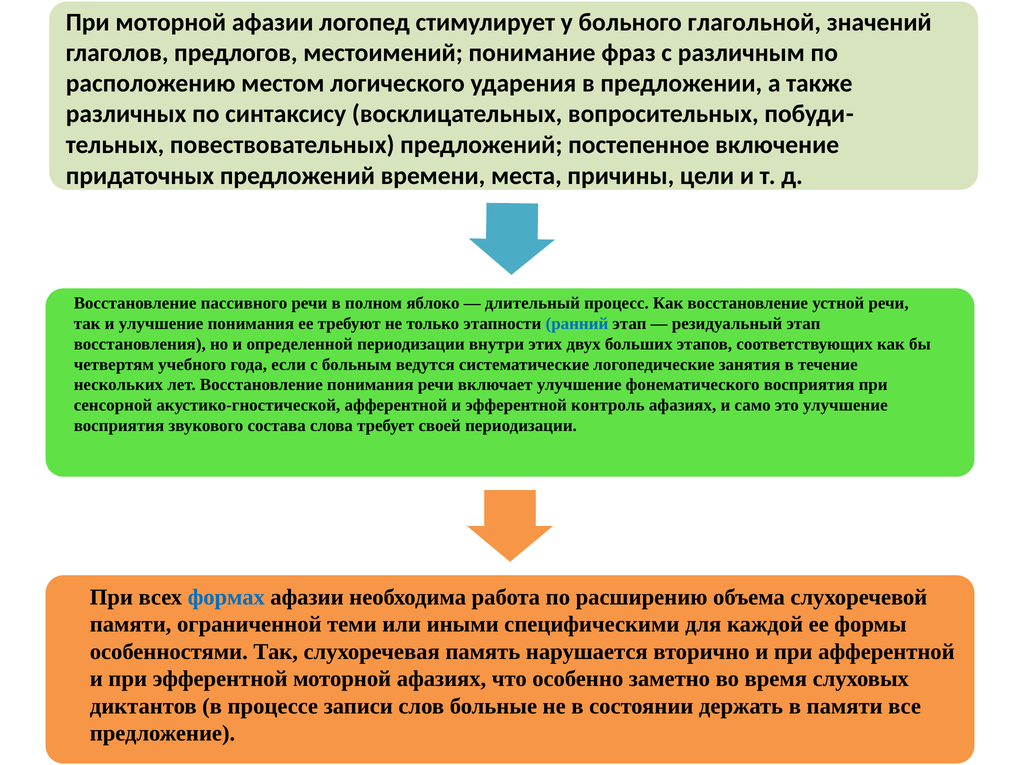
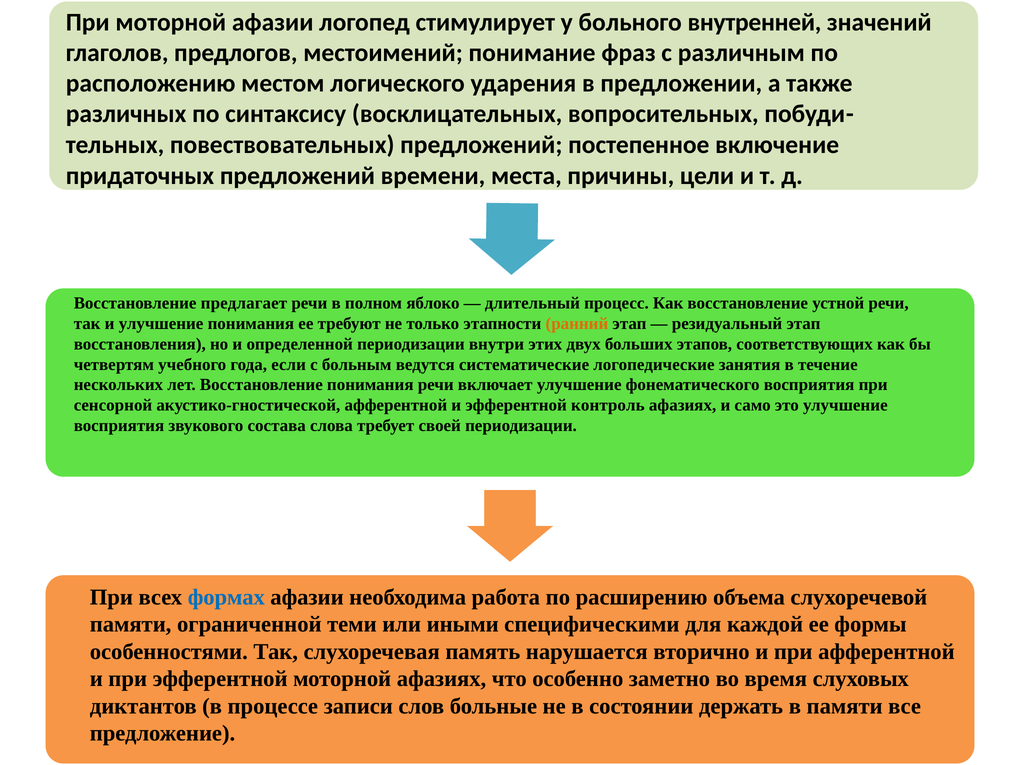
глагольной: глагольной -> внутренней
пассивного: пассивного -> предлагает
ранний colour: blue -> orange
